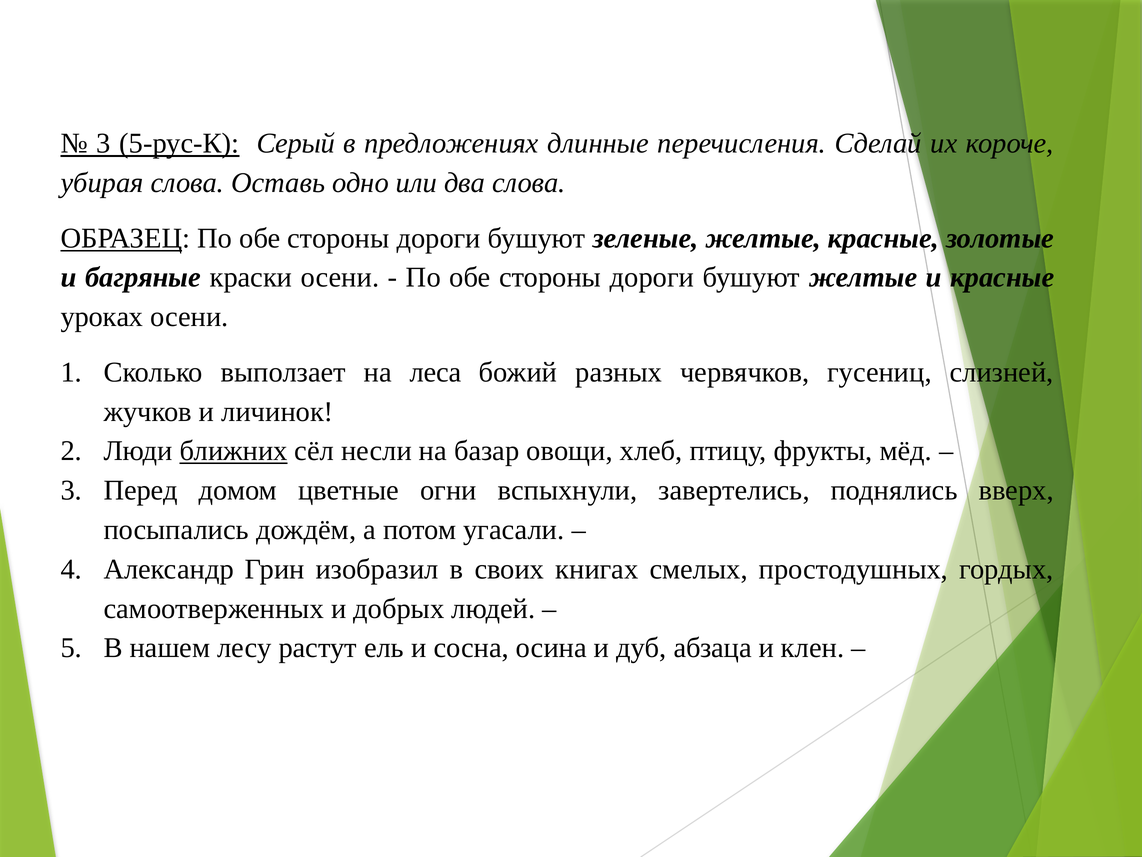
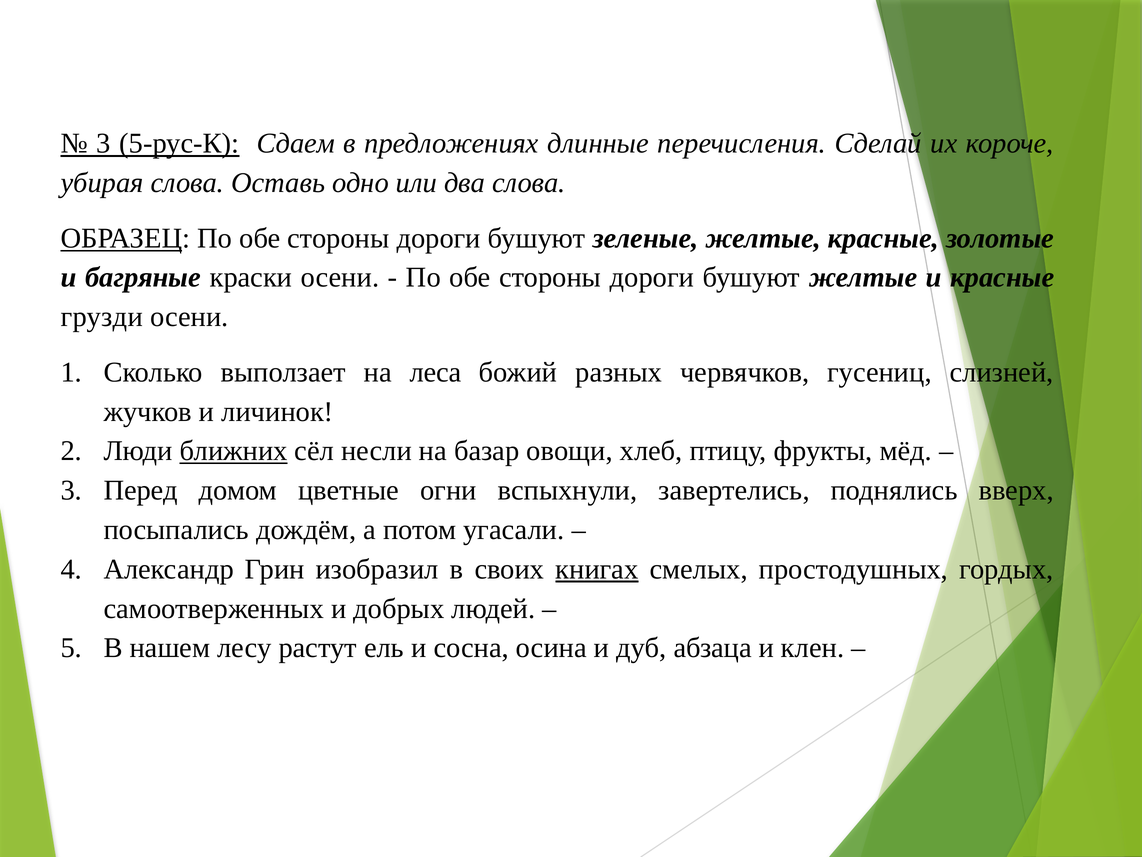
Серый: Серый -> Сдаем
уроках: уроках -> грузди
книгах underline: none -> present
